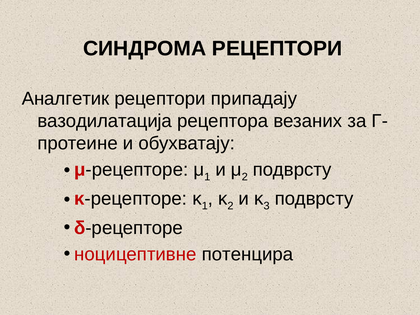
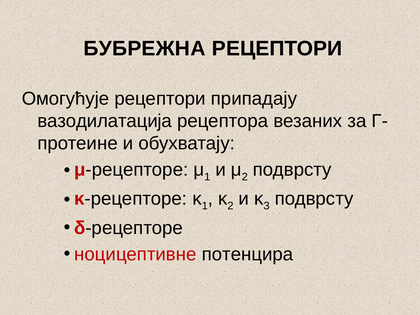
СИНДРОМА: СИНДРОМА -> БУБРЕЖНА
Аналгетик: Аналгетик -> Омогућује
